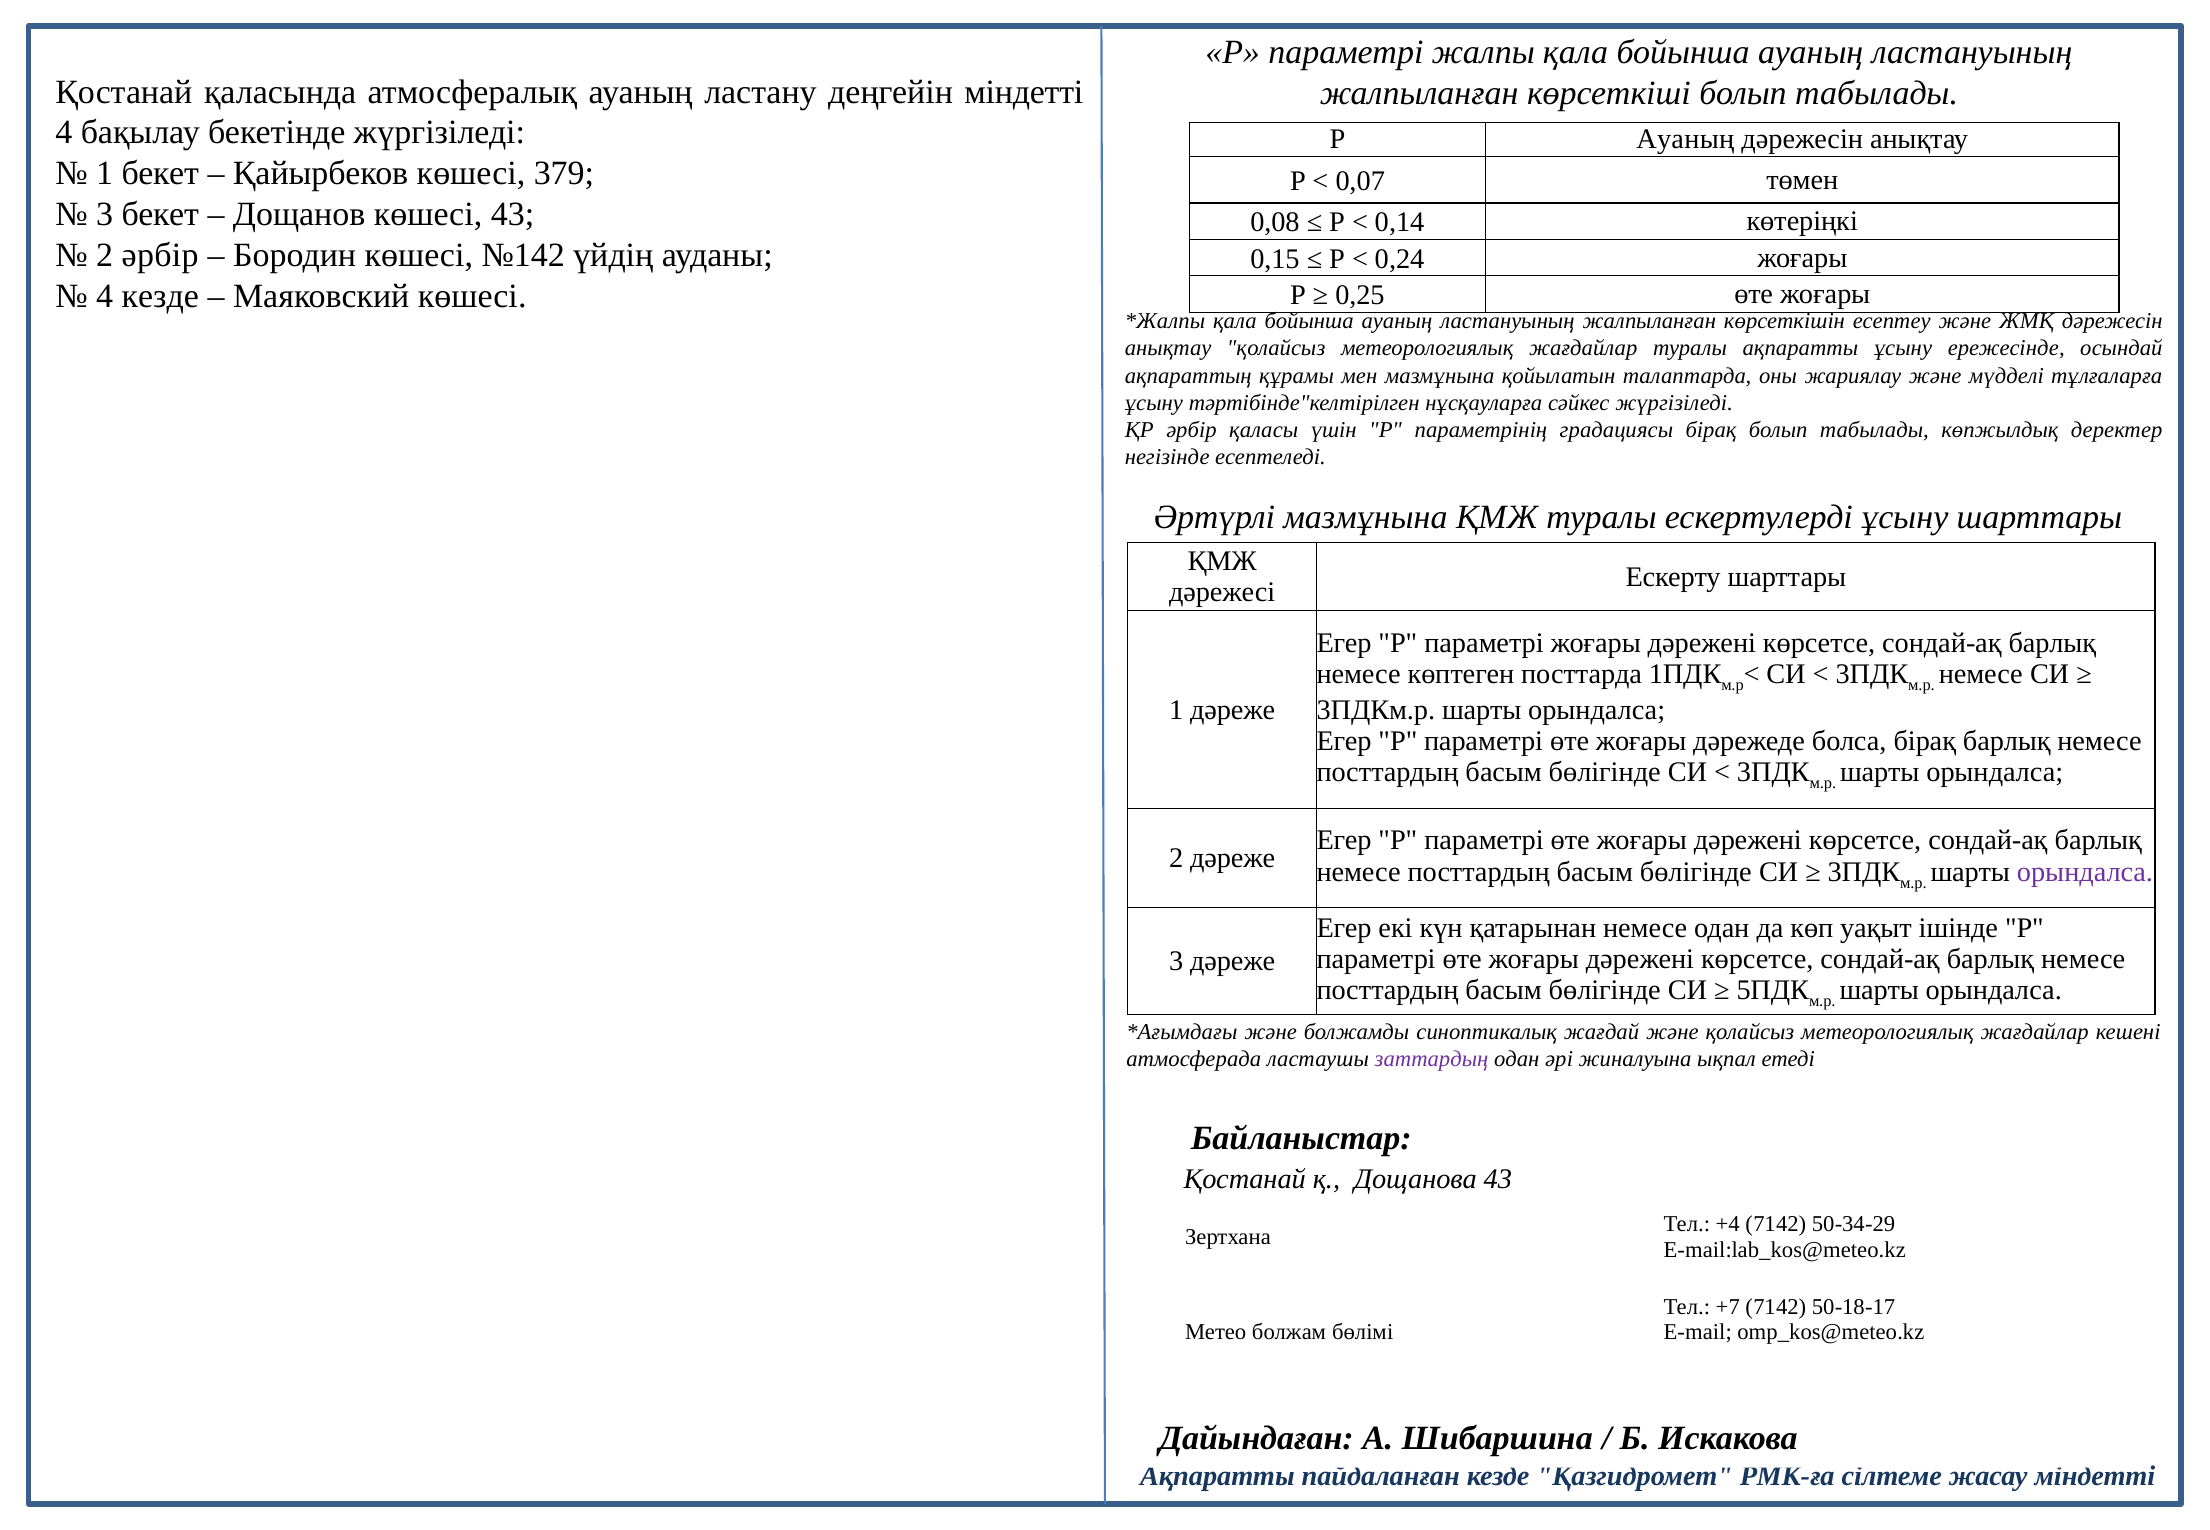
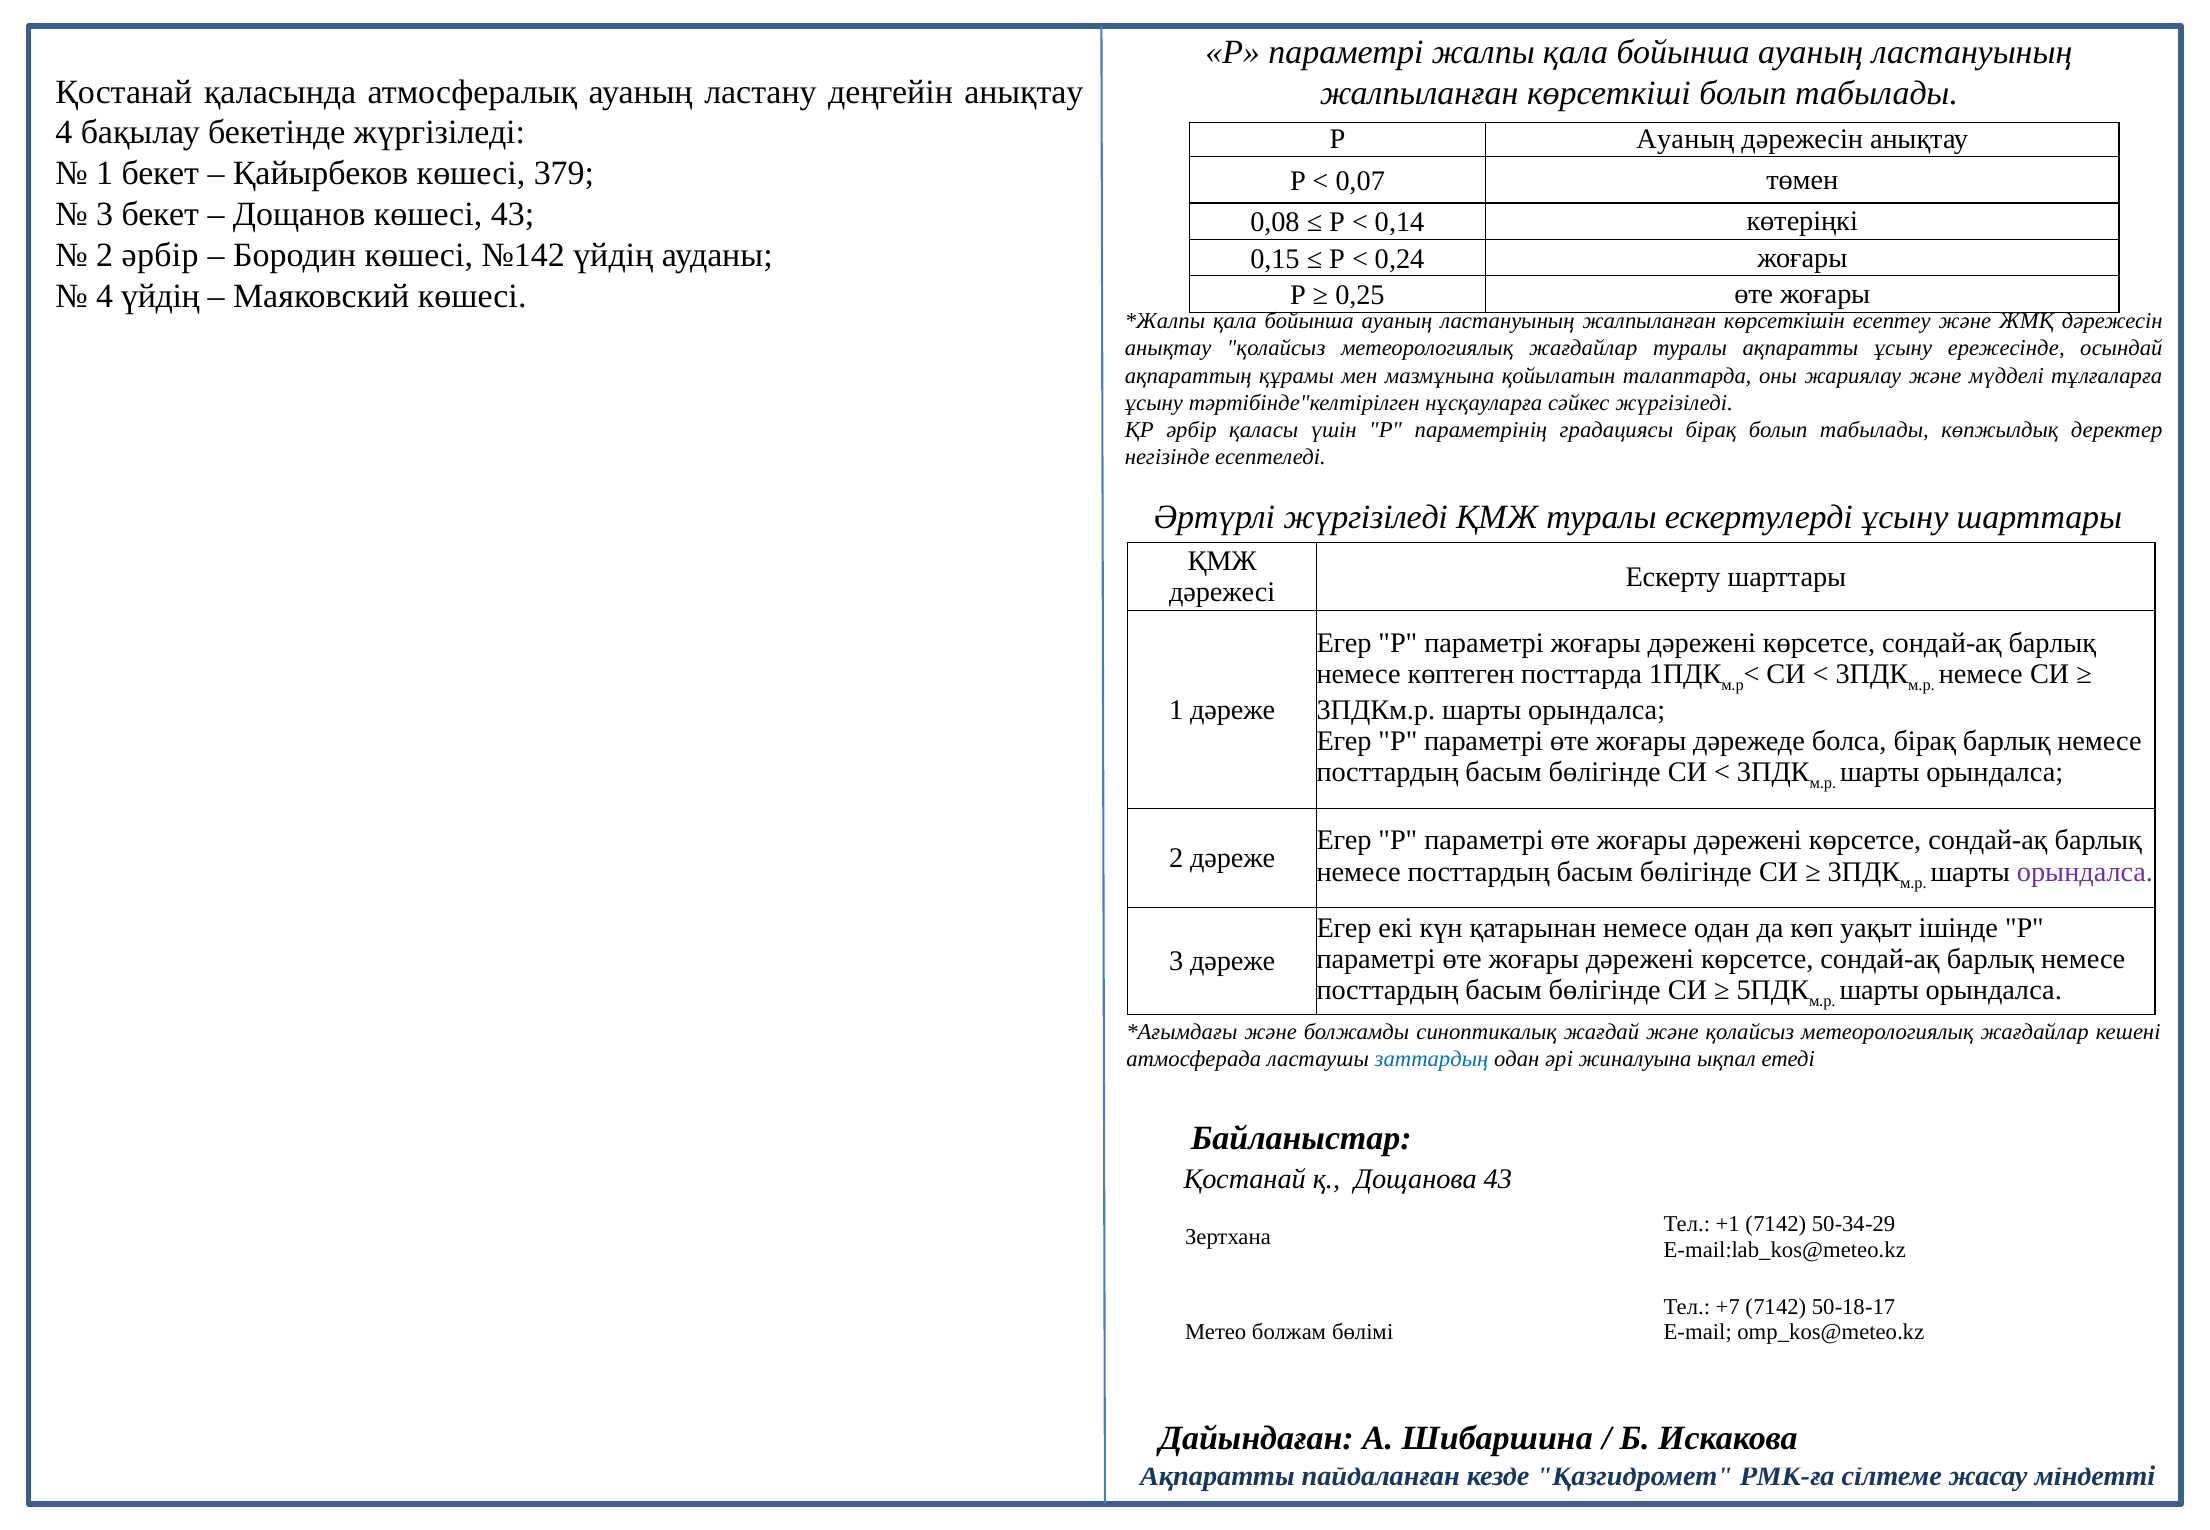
деңгейін міндетті: міндетті -> анықтау
4 кезде: кезде -> үйдің
Әртүрлі мазмұнына: мазмұнына -> жүргізіледі
заттардың colour: purple -> blue
+4: +4 -> +1
